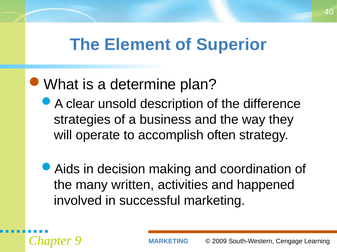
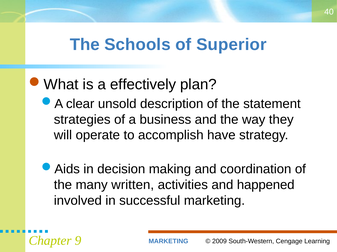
Element: Element -> Schools
determine: determine -> effectively
difference: difference -> statement
often: often -> have
